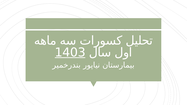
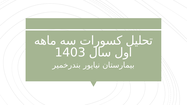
1403 underline: present -> none
